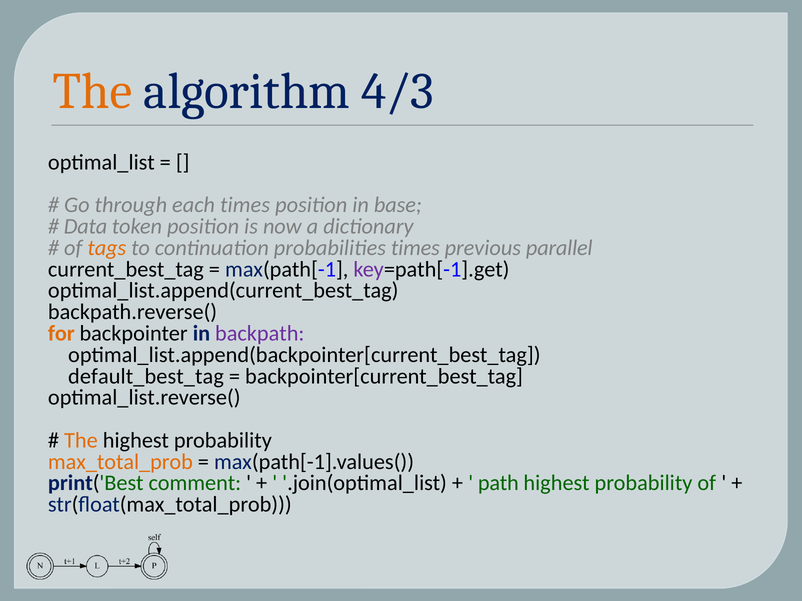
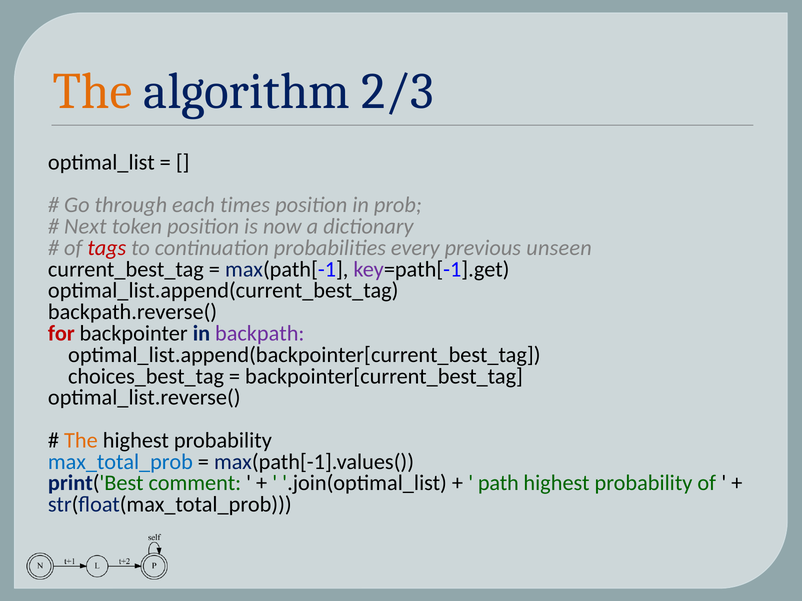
4/3: 4/3 -> 2/3
base: base -> prob
Data: Data -> Next
tags colour: orange -> red
probabilities times: times -> every
parallel: parallel -> unseen
for colour: orange -> red
default_best_tag: default_best_tag -> choices_best_tag
max_total_prob colour: orange -> blue
